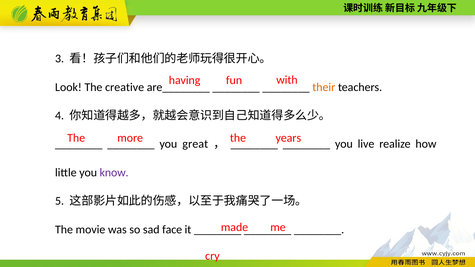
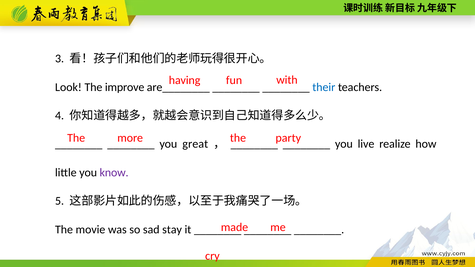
creative: creative -> improve
their colour: orange -> blue
years: years -> party
face: face -> stay
